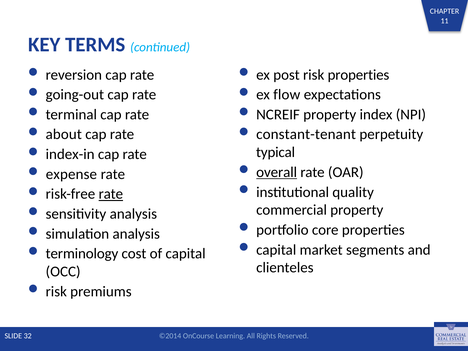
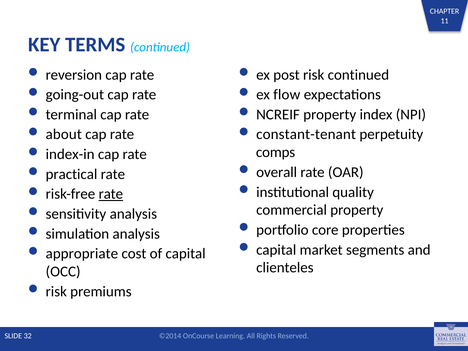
risk properties: properties -> continued
typical: typical -> comps
overall underline: present -> none
expense: expense -> practical
terminology: terminology -> appropriate
